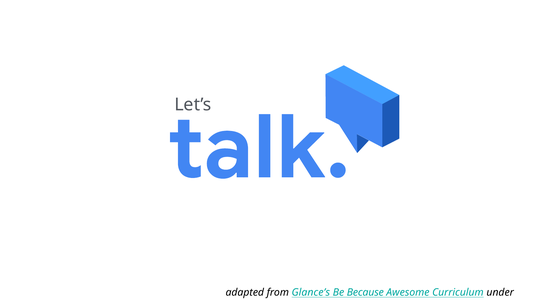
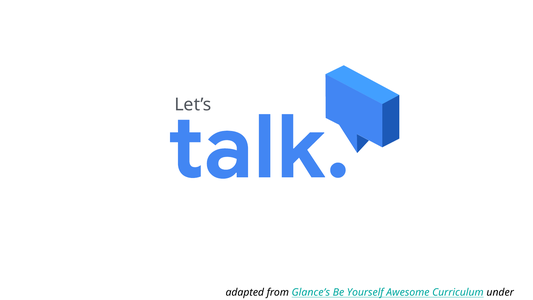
Because: Because -> Yourself
